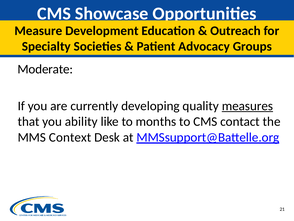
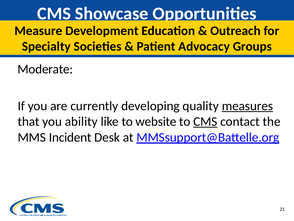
months: months -> website
CMS at (205, 121) underline: none -> present
Context: Context -> Incident
